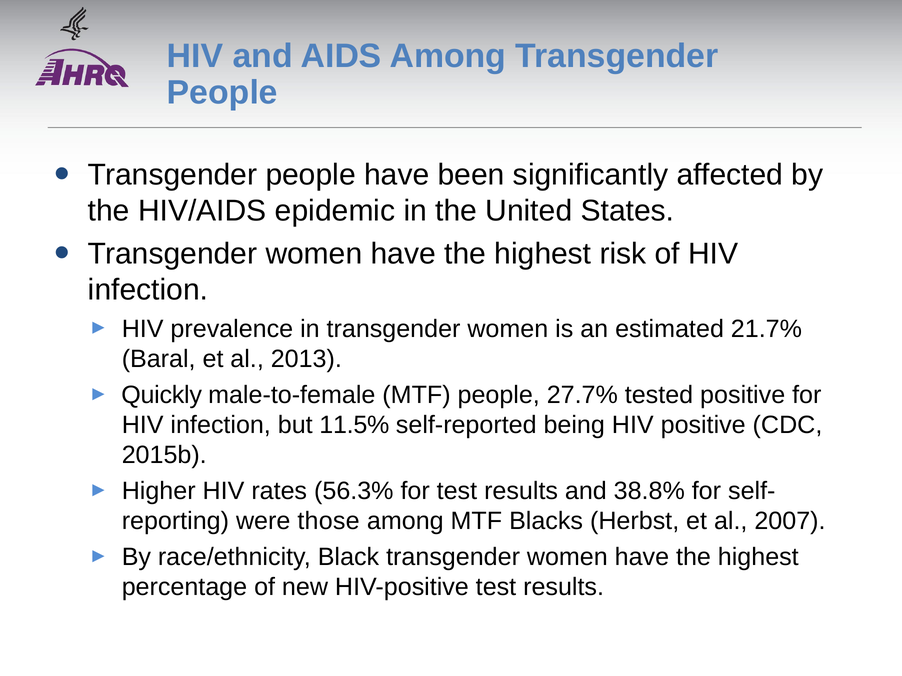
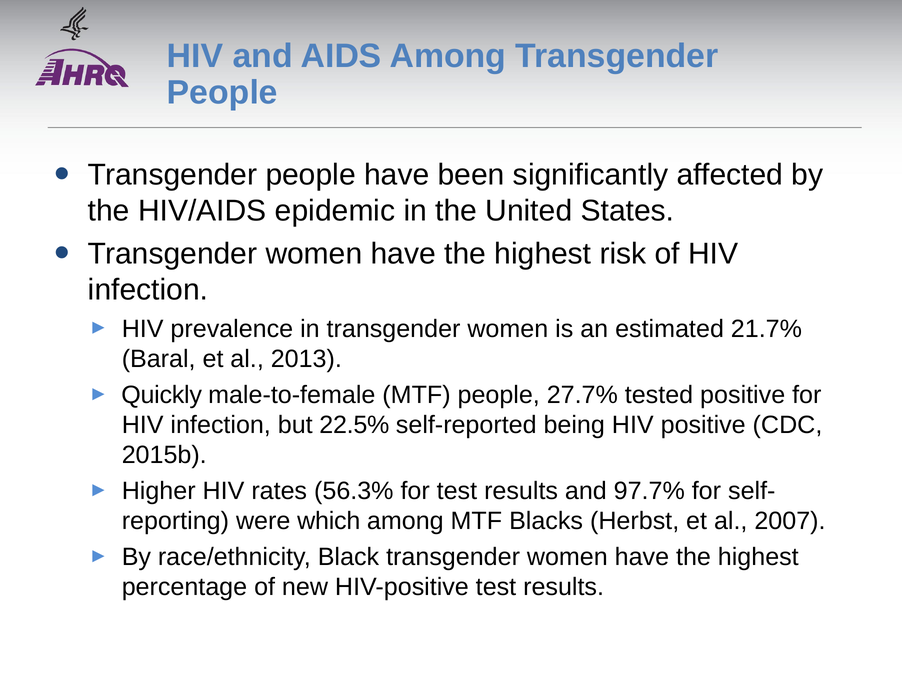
11.5%: 11.5% -> 22.5%
38.8%: 38.8% -> 97.7%
those: those -> which
